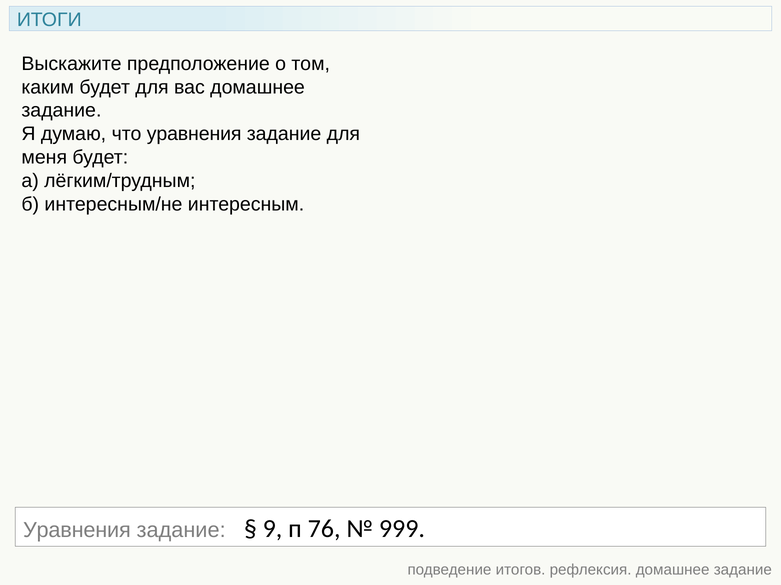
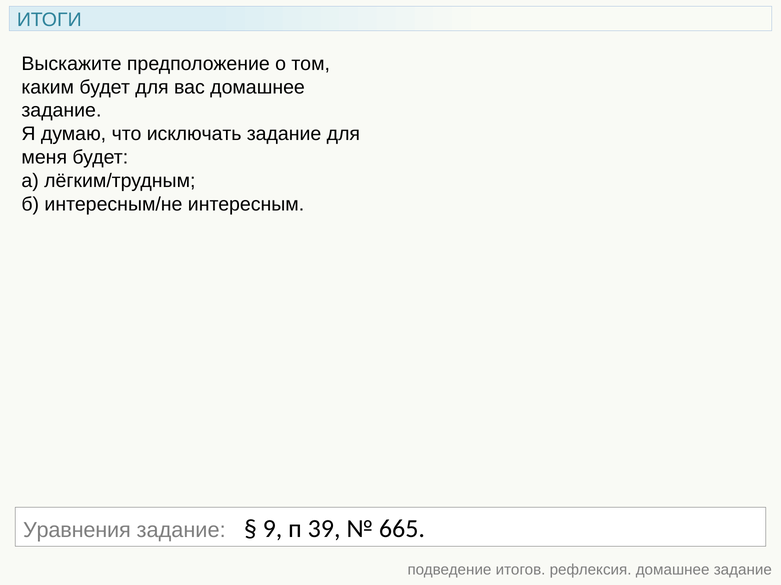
что уравнения: уравнения -> исключать
76: 76 -> 39
999: 999 -> 665
